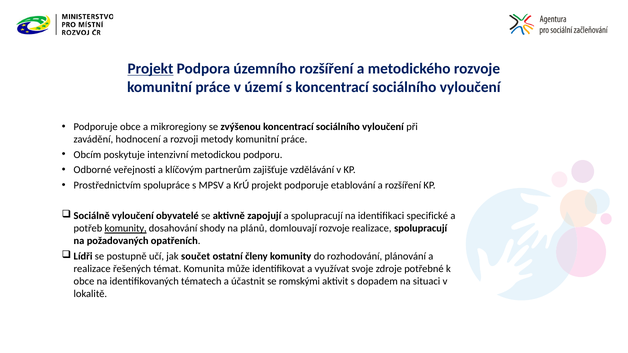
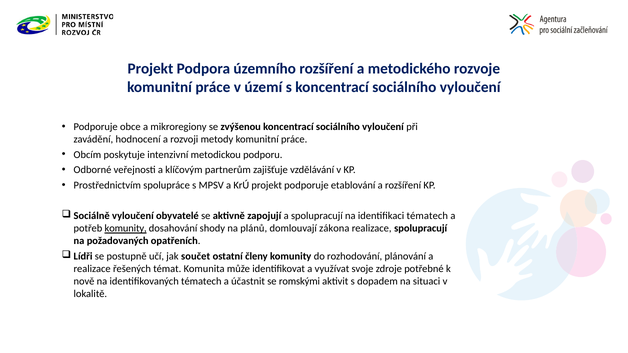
Projekt at (150, 69) underline: present -> none
identifikaci specifické: specifické -> tématech
domlouvají rozvoje: rozvoje -> zákona
obce at (84, 282): obce -> nově
